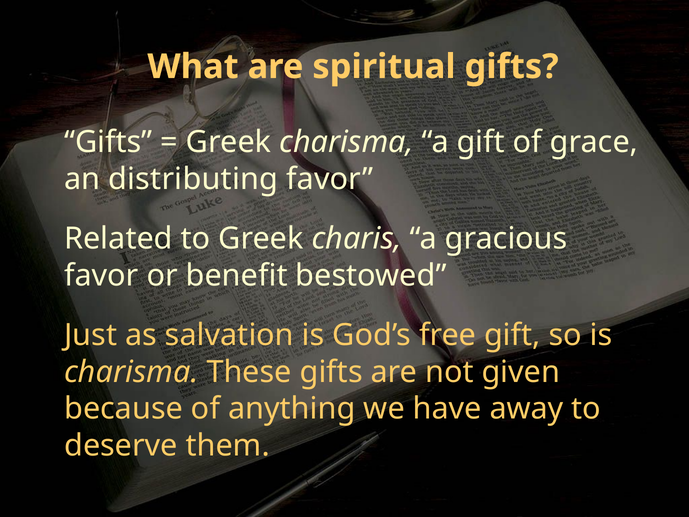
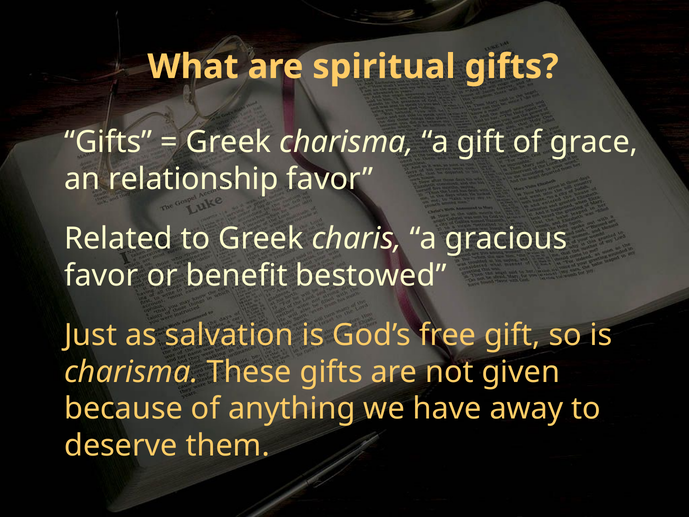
distributing: distributing -> relationship
